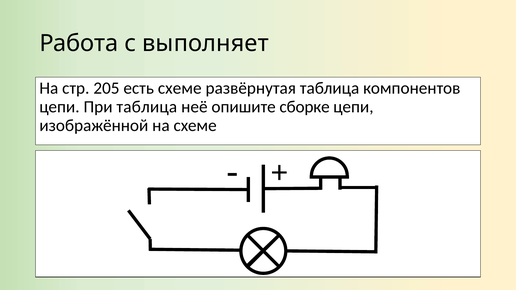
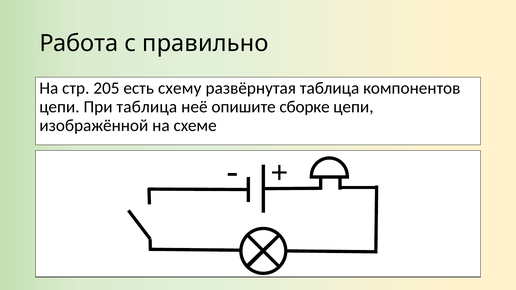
выполняет: выполняет -> правильно
есть схеме: схеме -> схему
